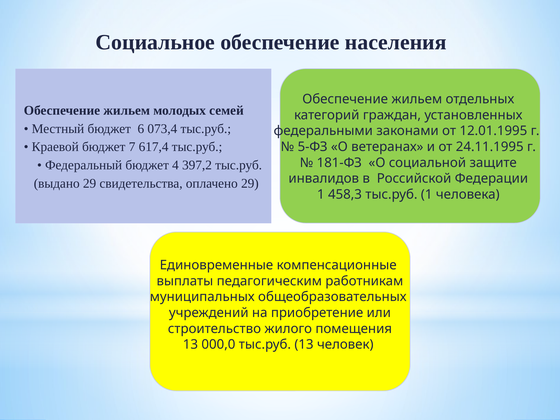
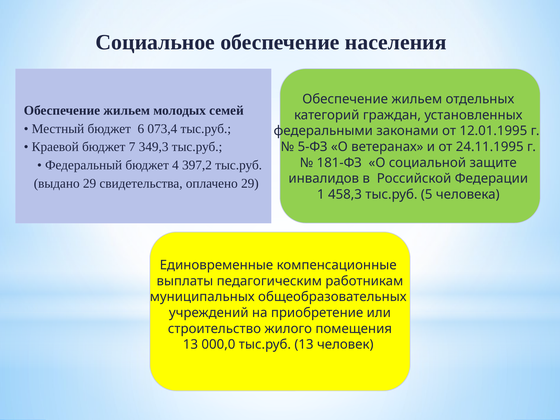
617,4: 617,4 -> 349,3
тыс.руб 1: 1 -> 5
